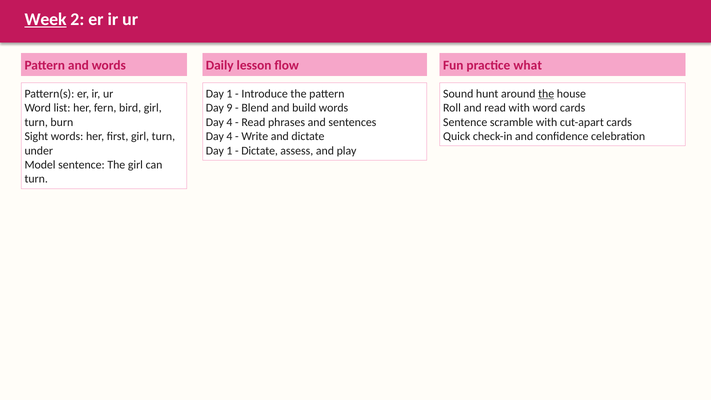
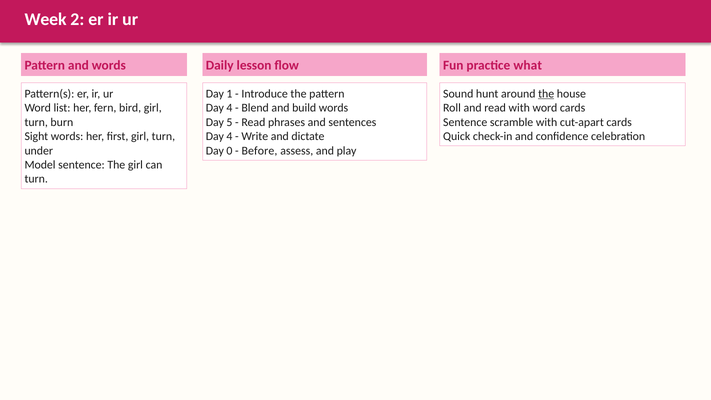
Week underline: present -> none
9 at (229, 108): 9 -> 4
4 at (229, 122): 4 -> 5
1 at (229, 151): 1 -> 0
Dictate at (260, 151): Dictate -> Before
